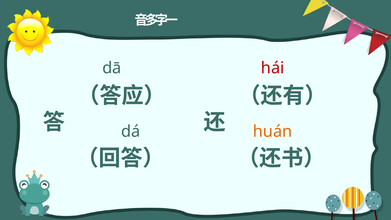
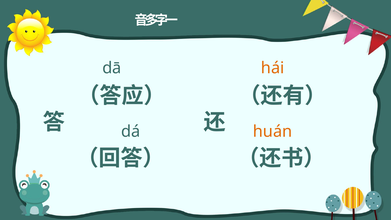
hái colour: red -> orange
